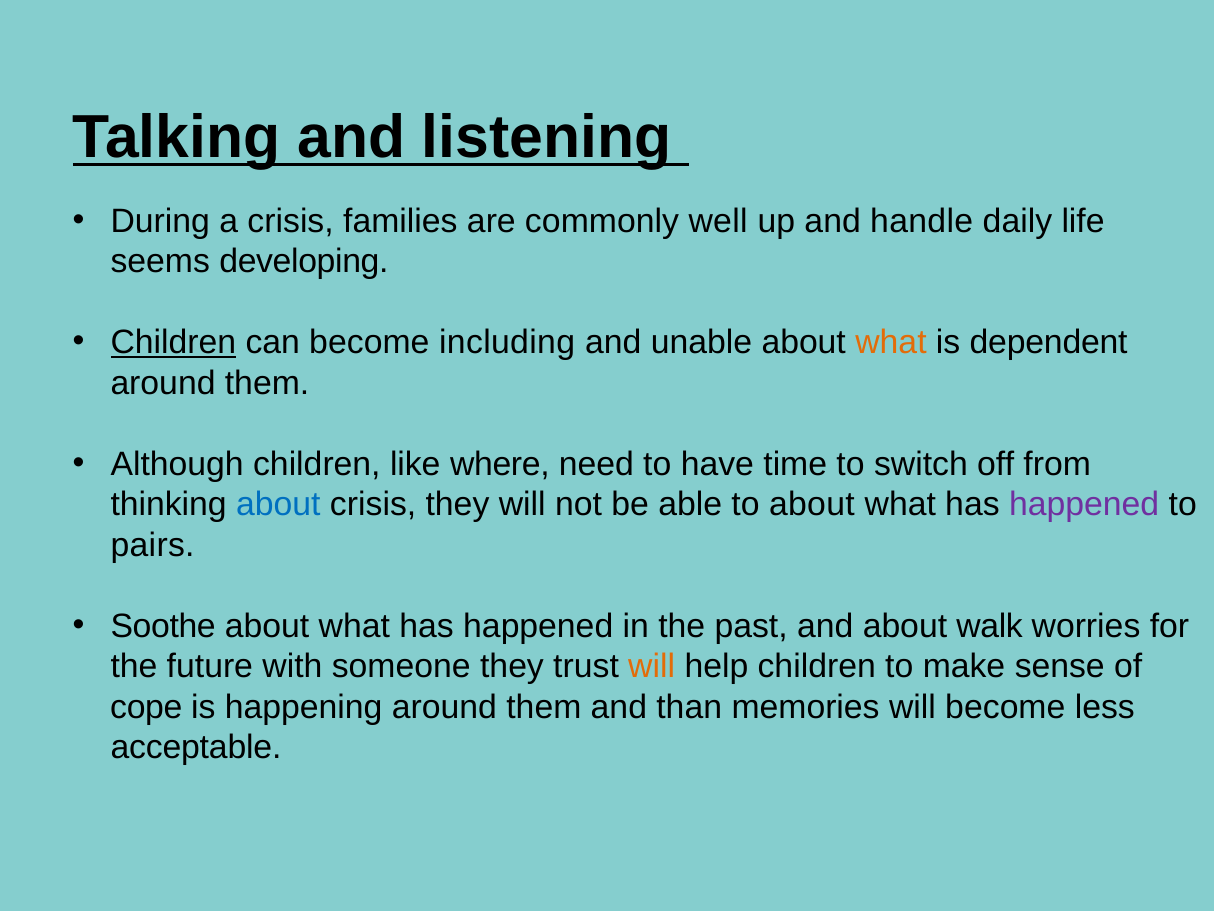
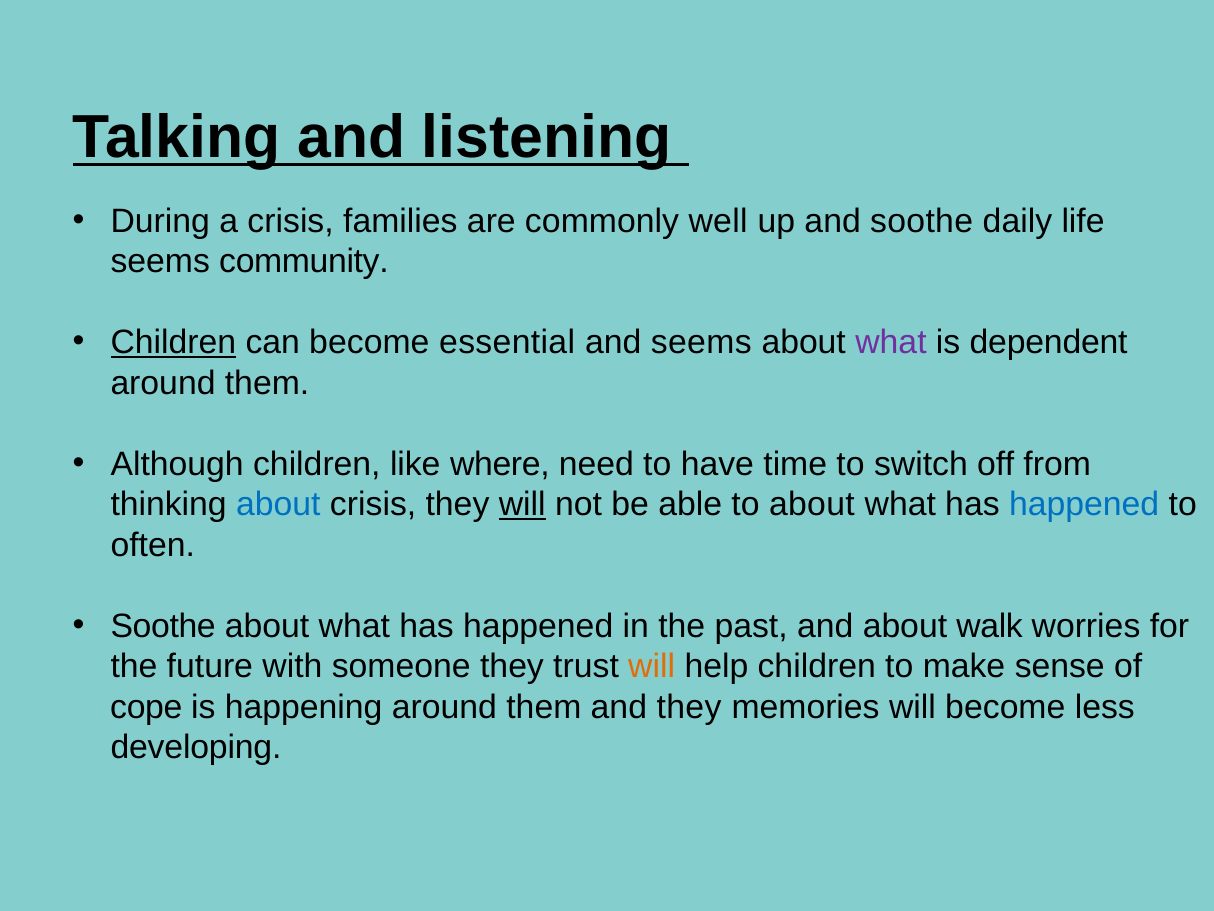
and handle: handle -> soothe
developing: developing -> community
including: including -> essential
and unable: unable -> seems
what at (891, 342) colour: orange -> purple
will at (522, 504) underline: none -> present
happened at (1084, 504) colour: purple -> blue
pairs: pairs -> often
and than: than -> they
acceptable: acceptable -> developing
